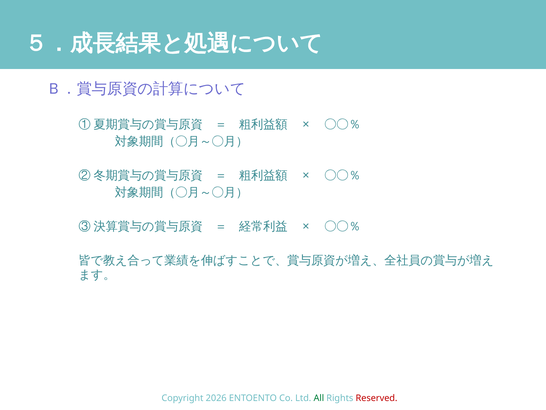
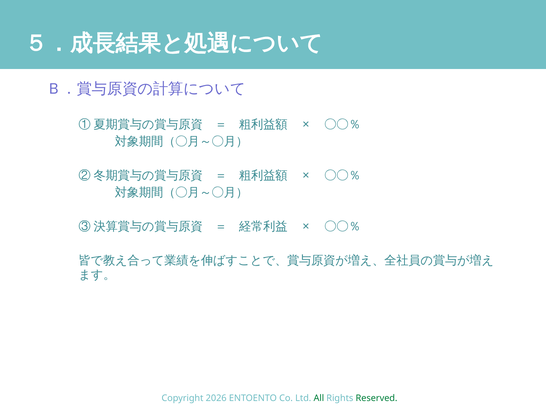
Reserved colour: red -> green
